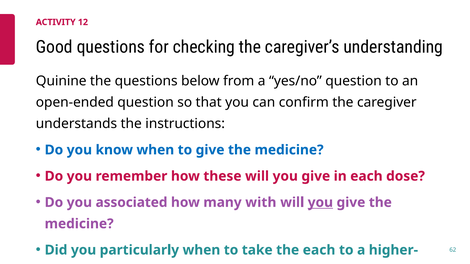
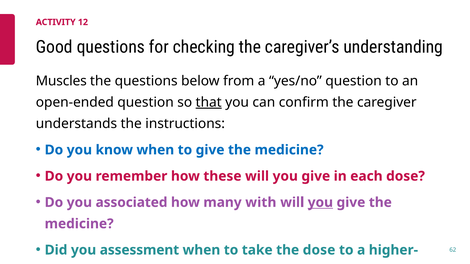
Quinine: Quinine -> Muscles
that underline: none -> present
particularly: particularly -> assessment
the each: each -> dose
